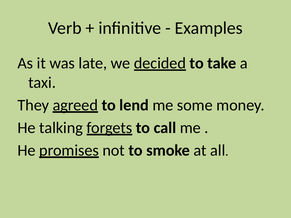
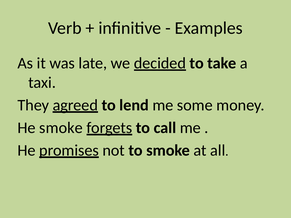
He talking: talking -> smoke
